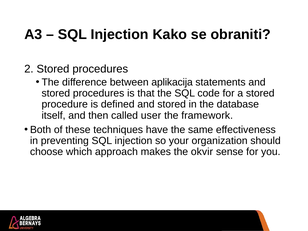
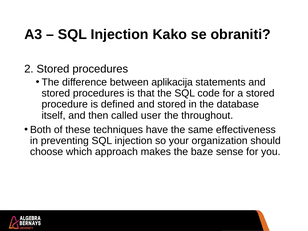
framework: framework -> throughout
okvir: okvir -> baze
